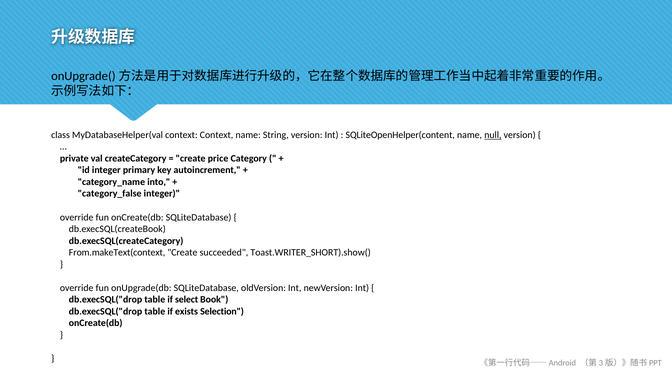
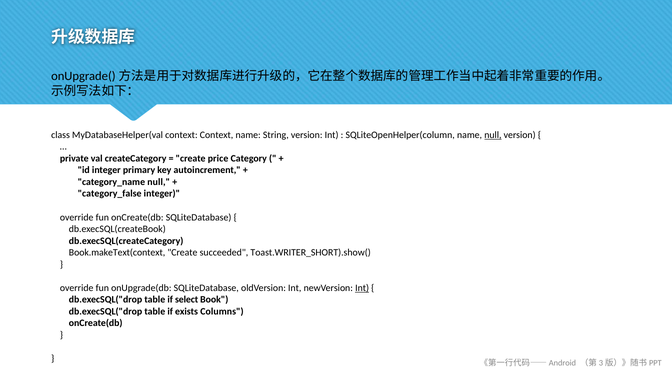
SQLiteOpenHelper(content: SQLiteOpenHelper(content -> SQLiteOpenHelper(column
category_name into: into -> null
From.makeText(context: From.makeText(context -> Book.makeText(context
Int at (362, 288) underline: none -> present
Selection: Selection -> Columns
